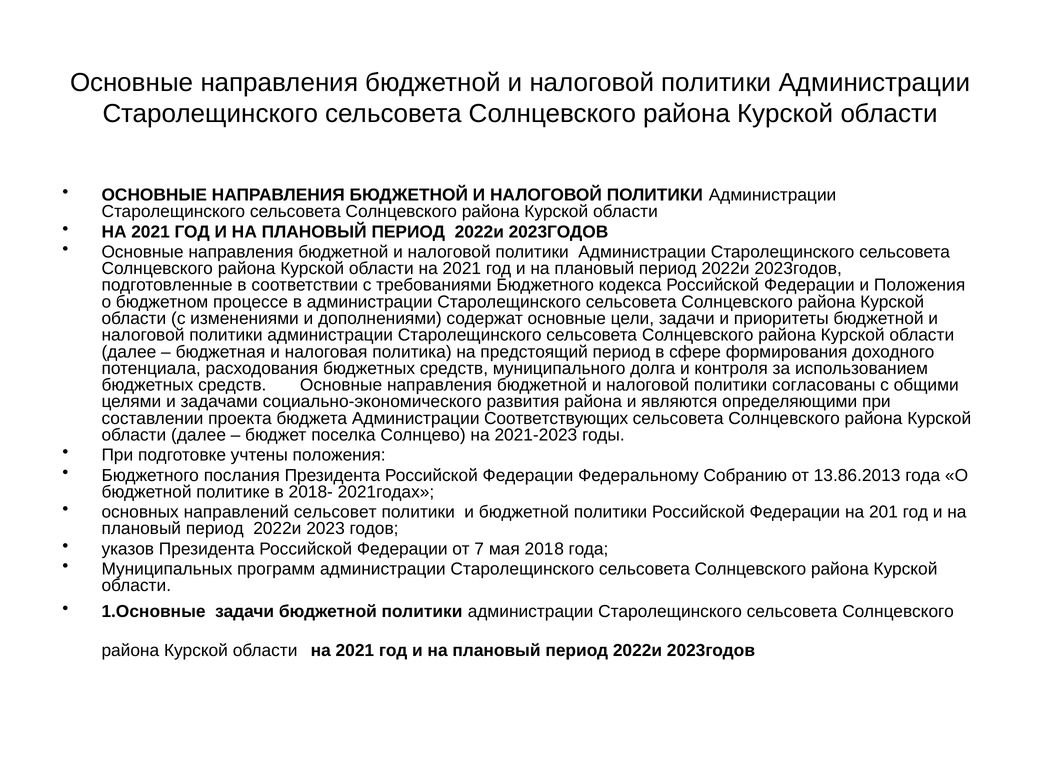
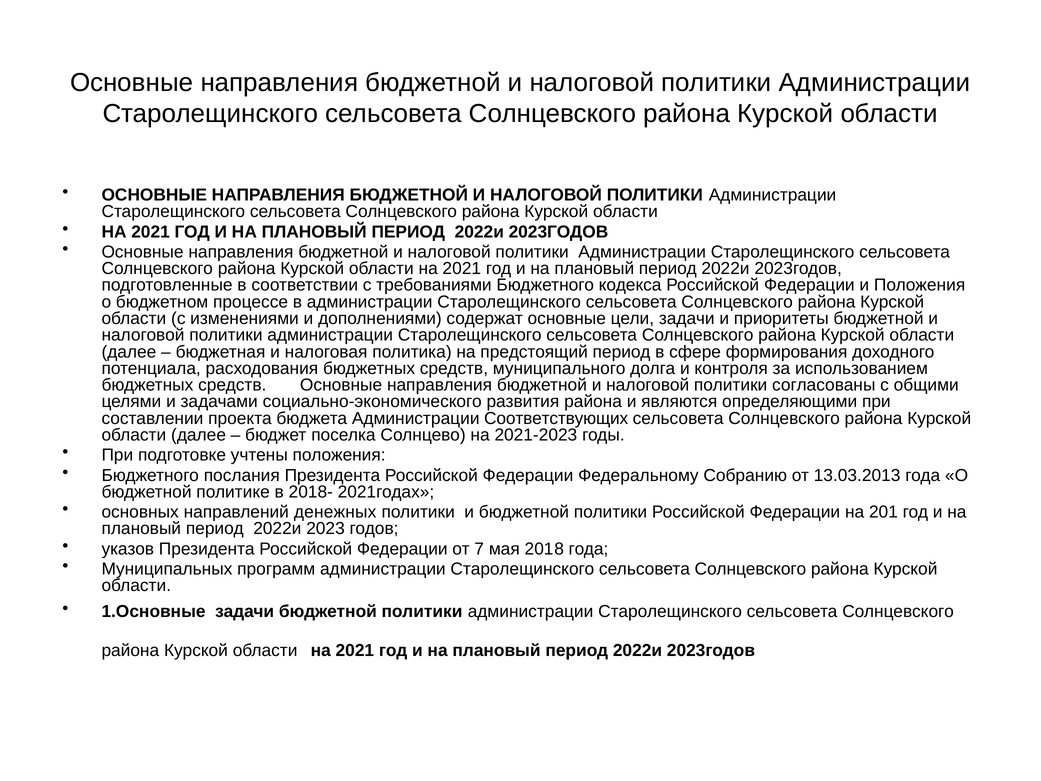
13.86.2013: 13.86.2013 -> 13.03.2013
сельсовет: сельсовет -> денежных
